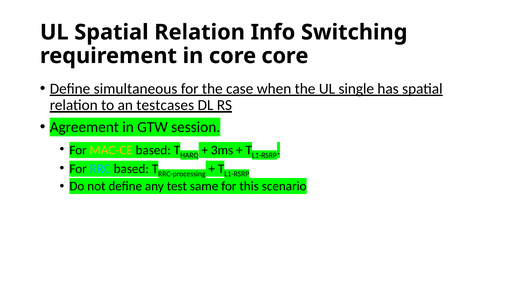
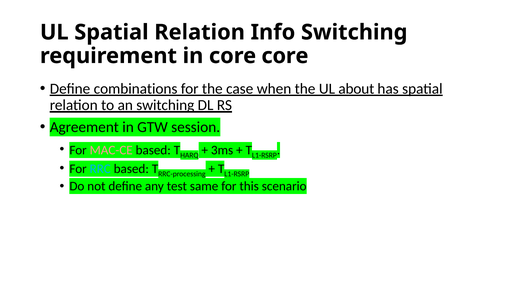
simultaneous: simultaneous -> combinations
single: single -> about
an testcases: testcases -> switching
MAC-CE colour: yellow -> pink
